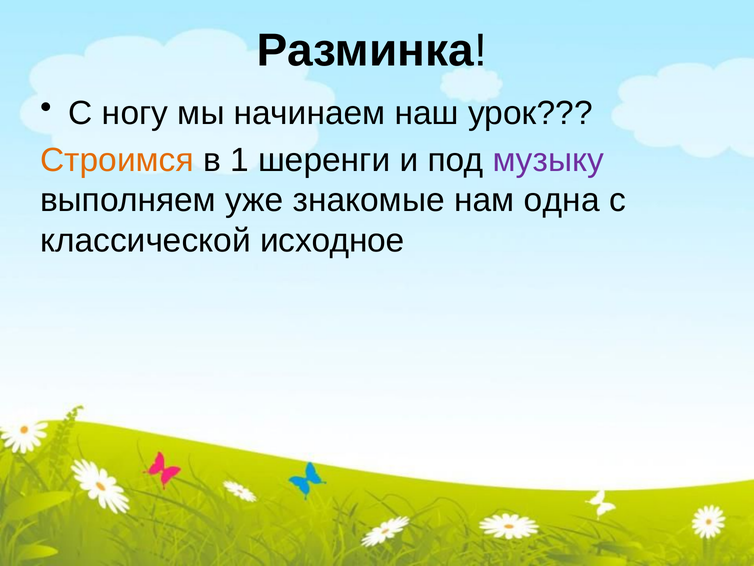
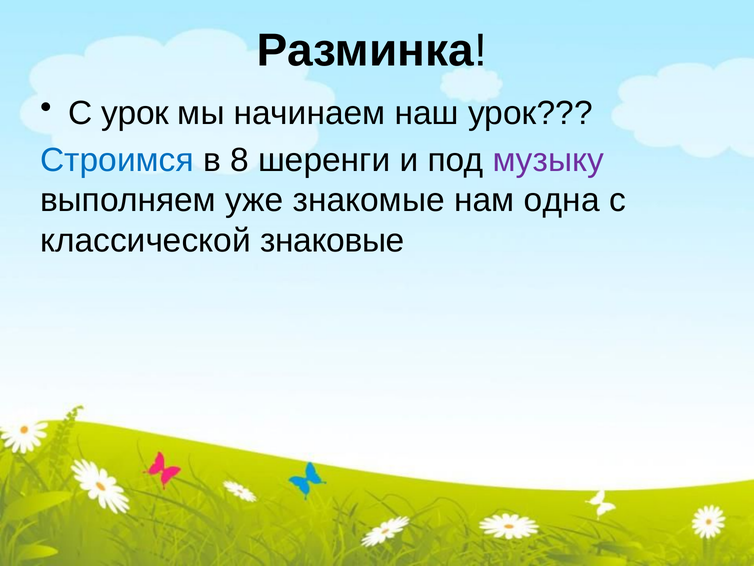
С ногу: ногу -> урок
Строимся colour: orange -> blue
1: 1 -> 8
исходное: исходное -> знаковые
